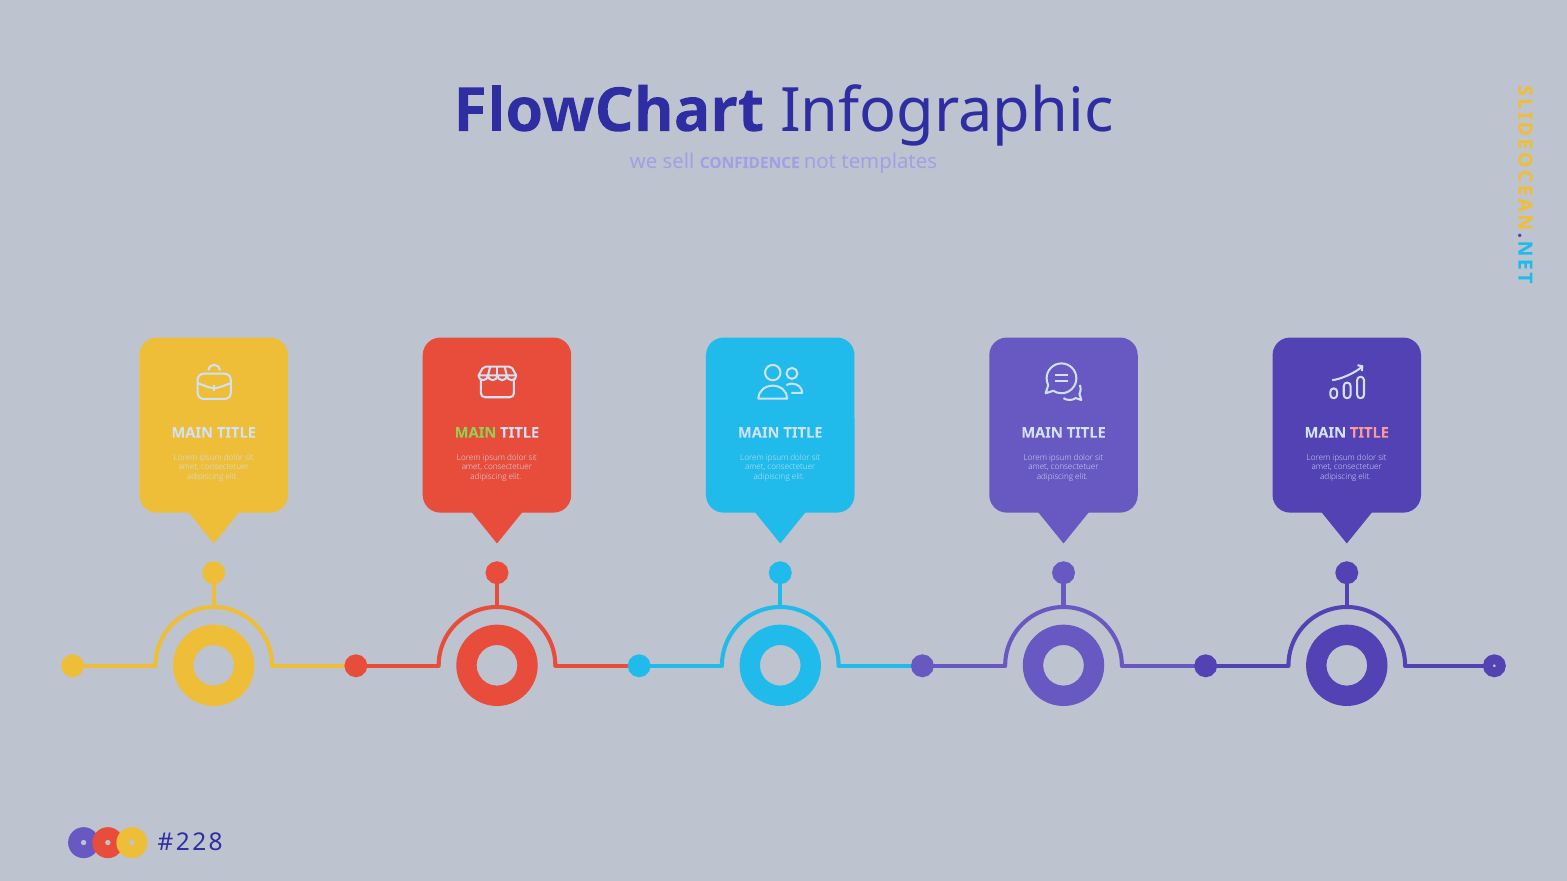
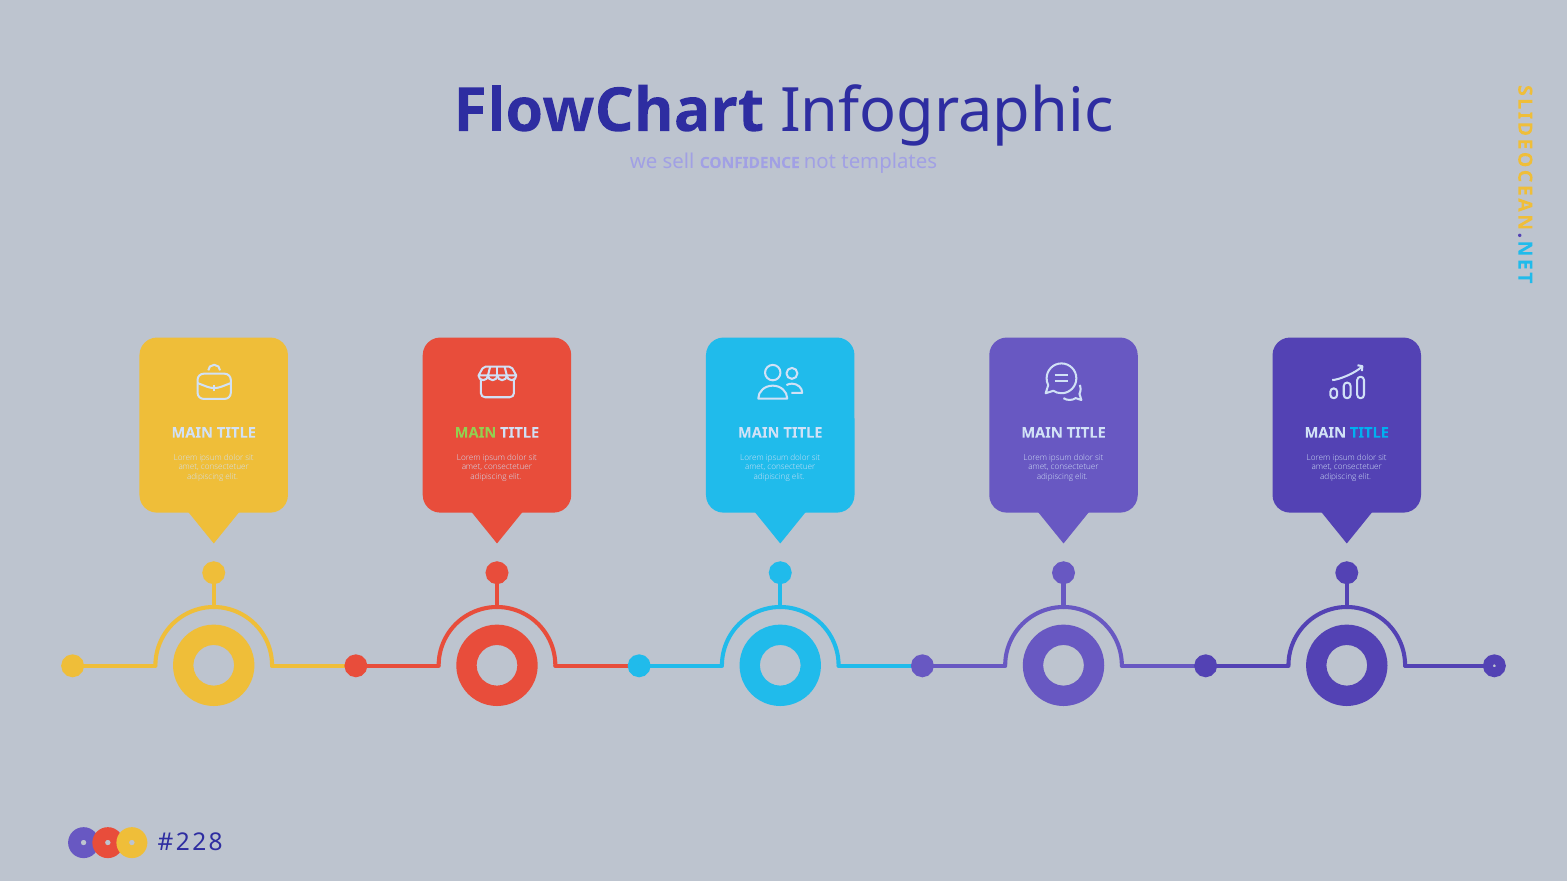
TITLE at (1369, 433) colour: pink -> light blue
